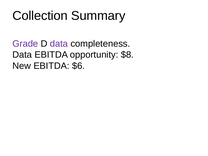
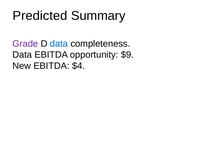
Collection: Collection -> Predicted
data at (59, 44) colour: purple -> blue
$8: $8 -> $9
$6: $6 -> $4
